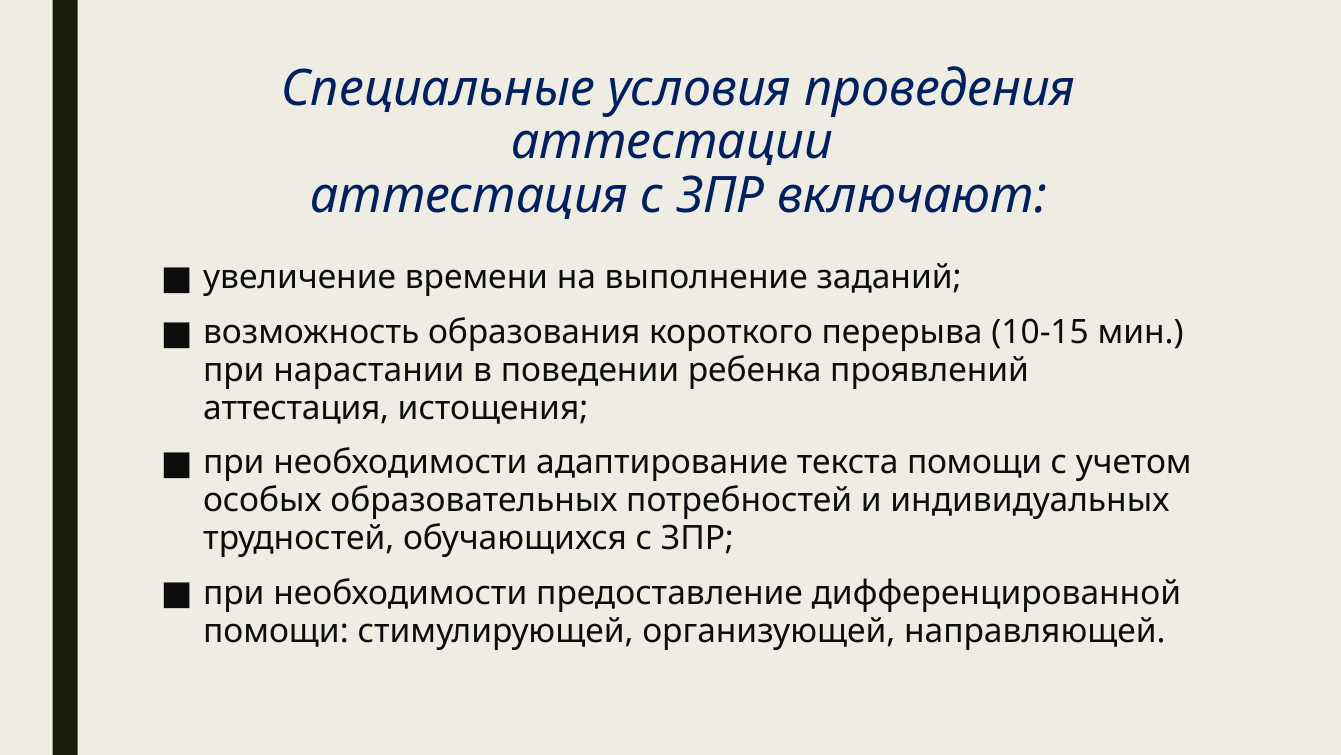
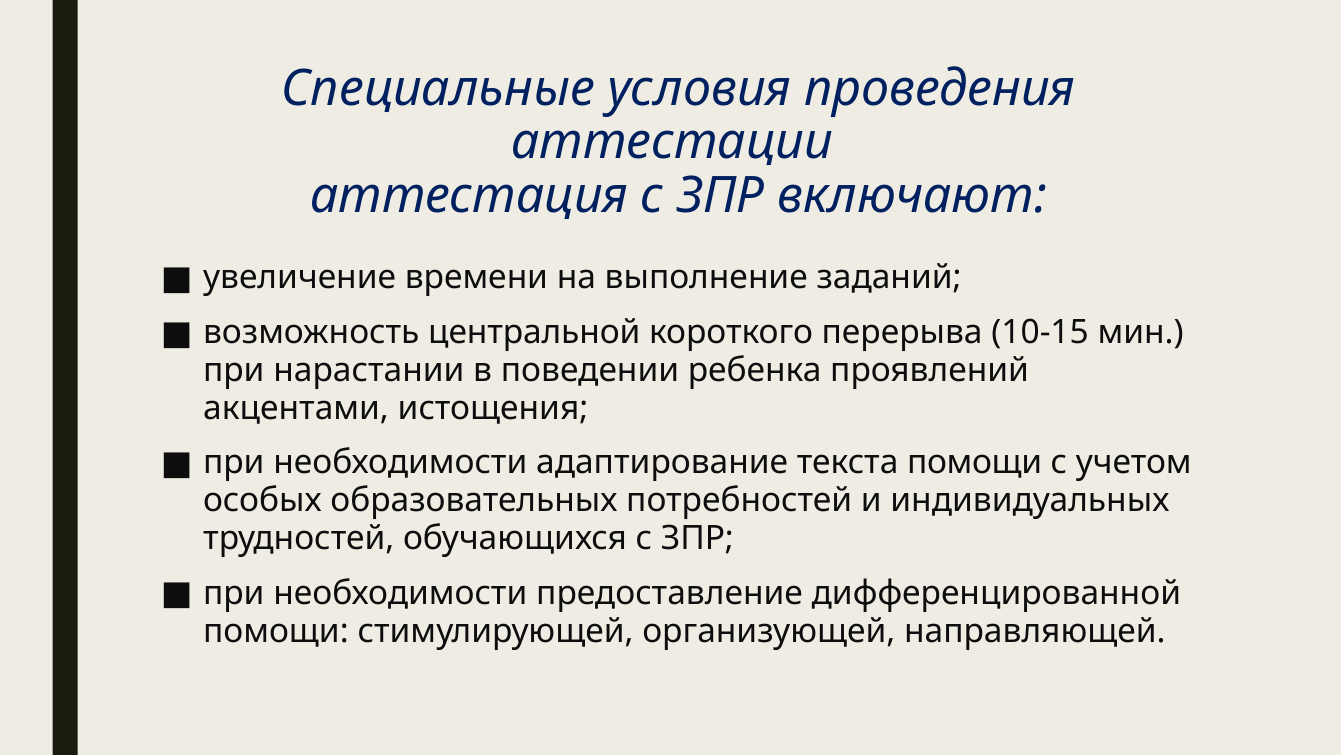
образования: образования -> центральной
аттестация at (296, 408): аттестация -> акцентами
